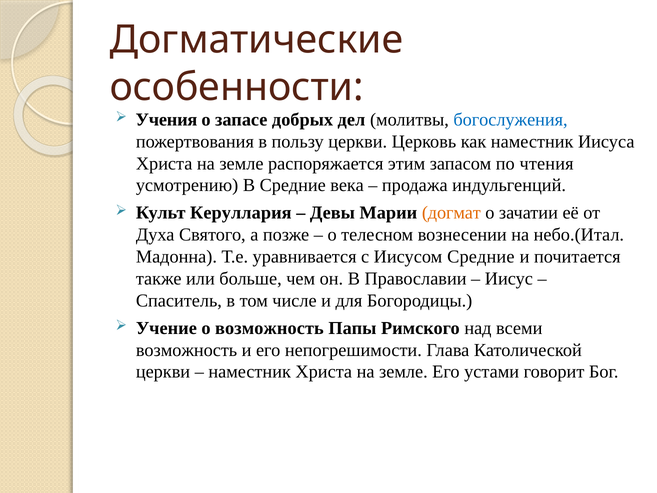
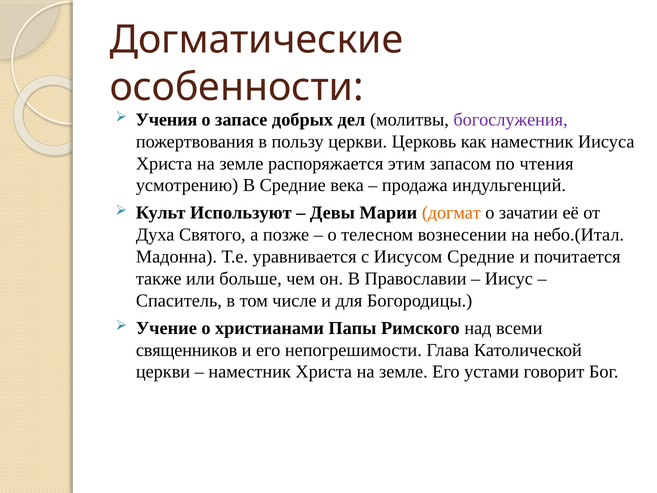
богослужения colour: blue -> purple
Керуллария: Керуллария -> Используют
о возможность: возможность -> христианами
возможность at (187, 350): возможность -> священников
